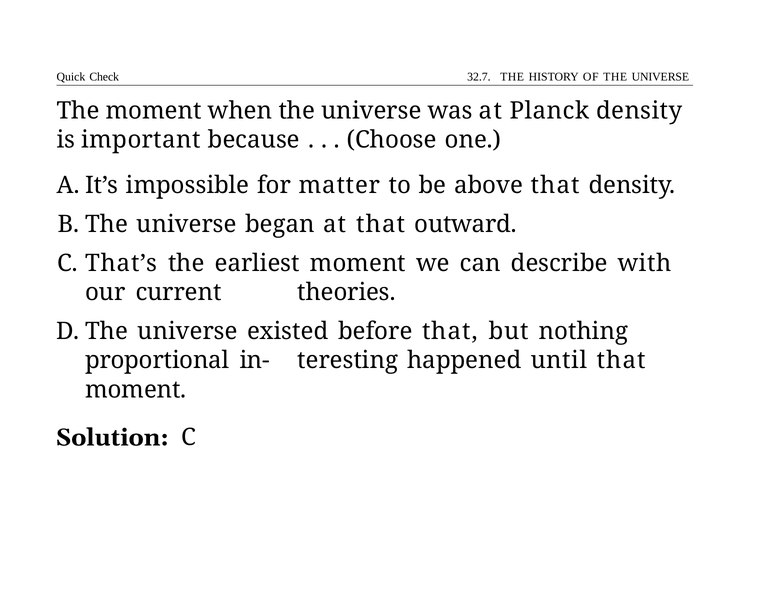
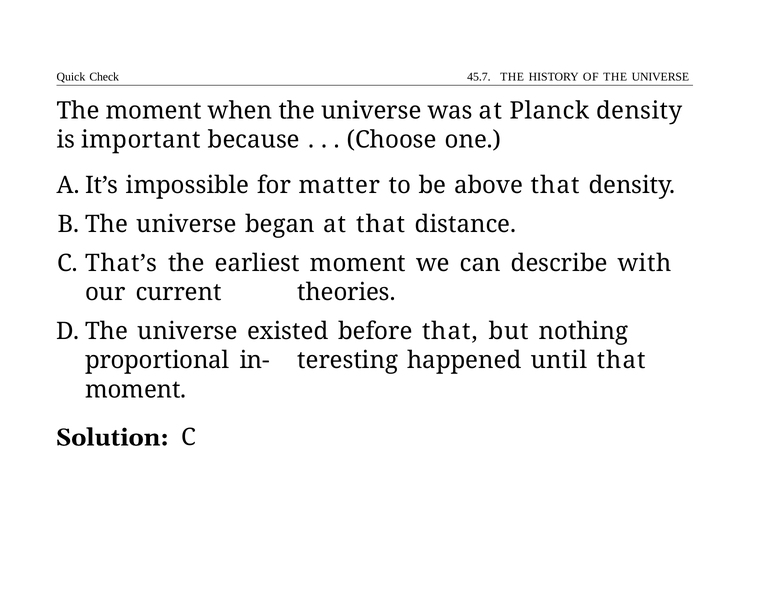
32.7: 32.7 -> 45.7
outward: outward -> distance
